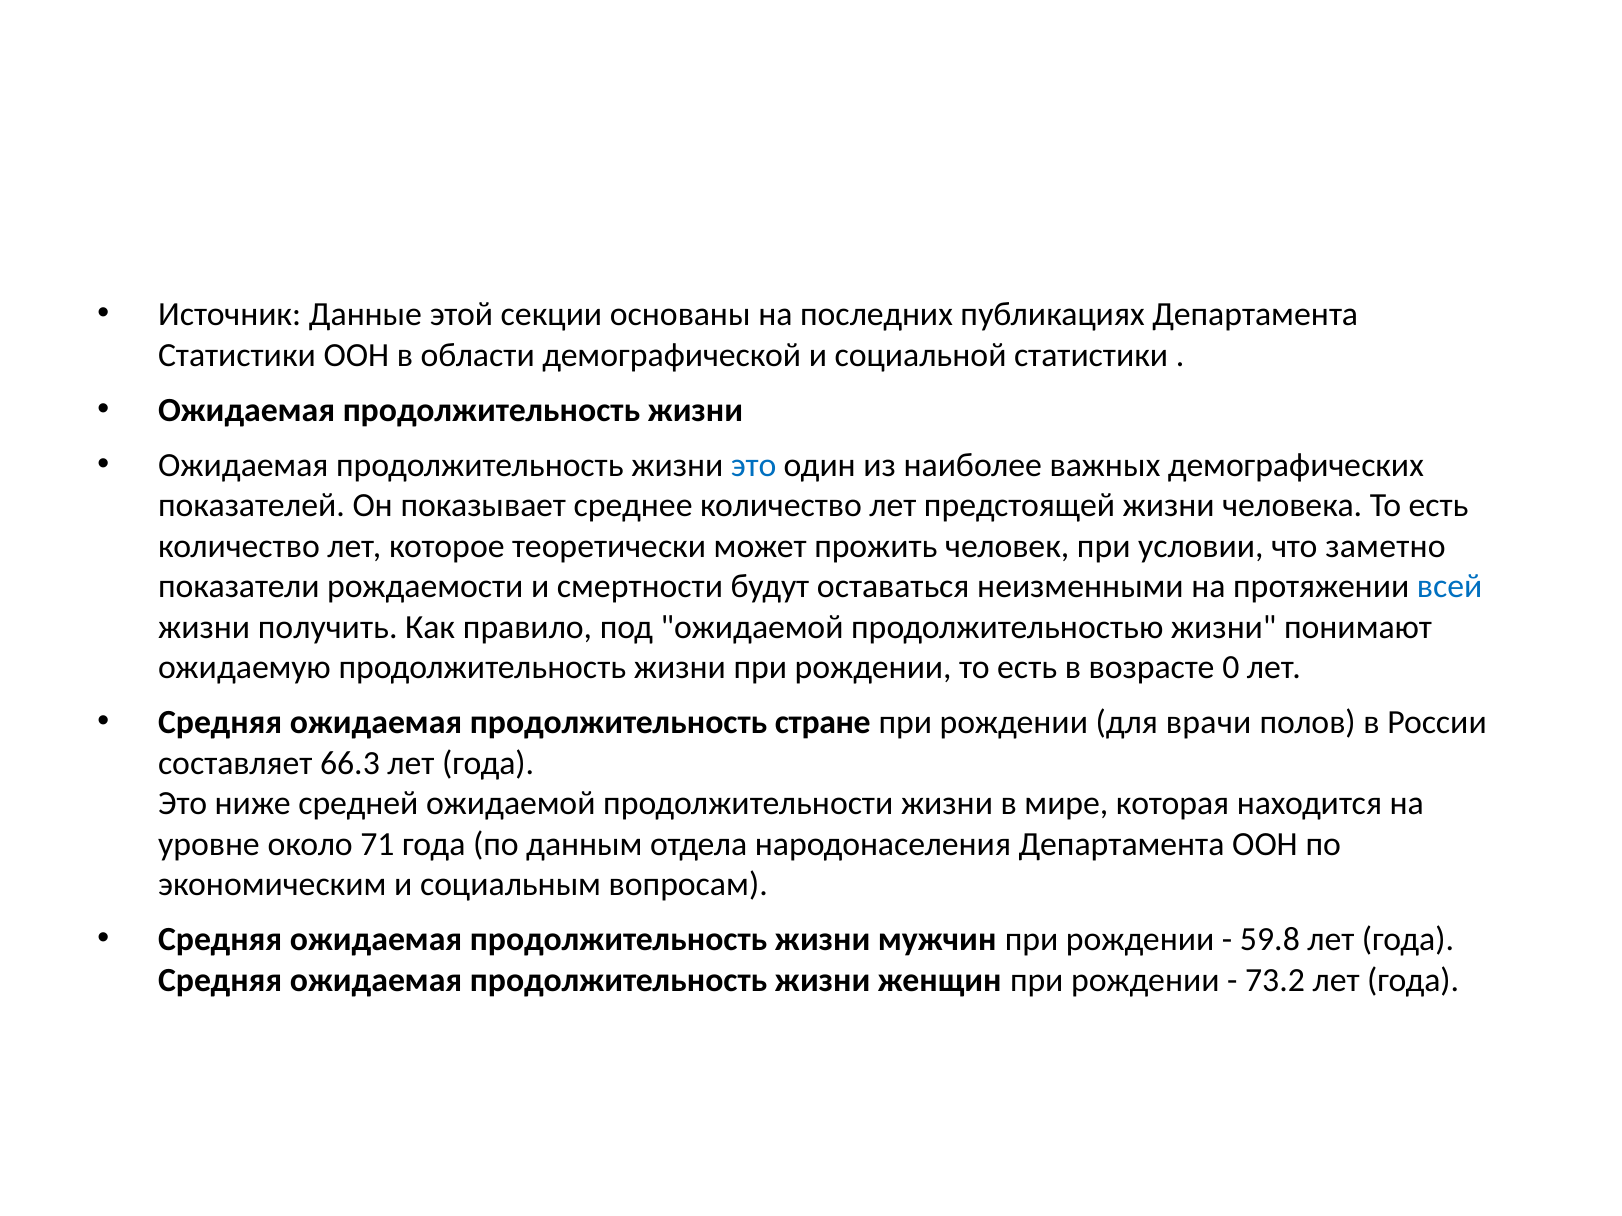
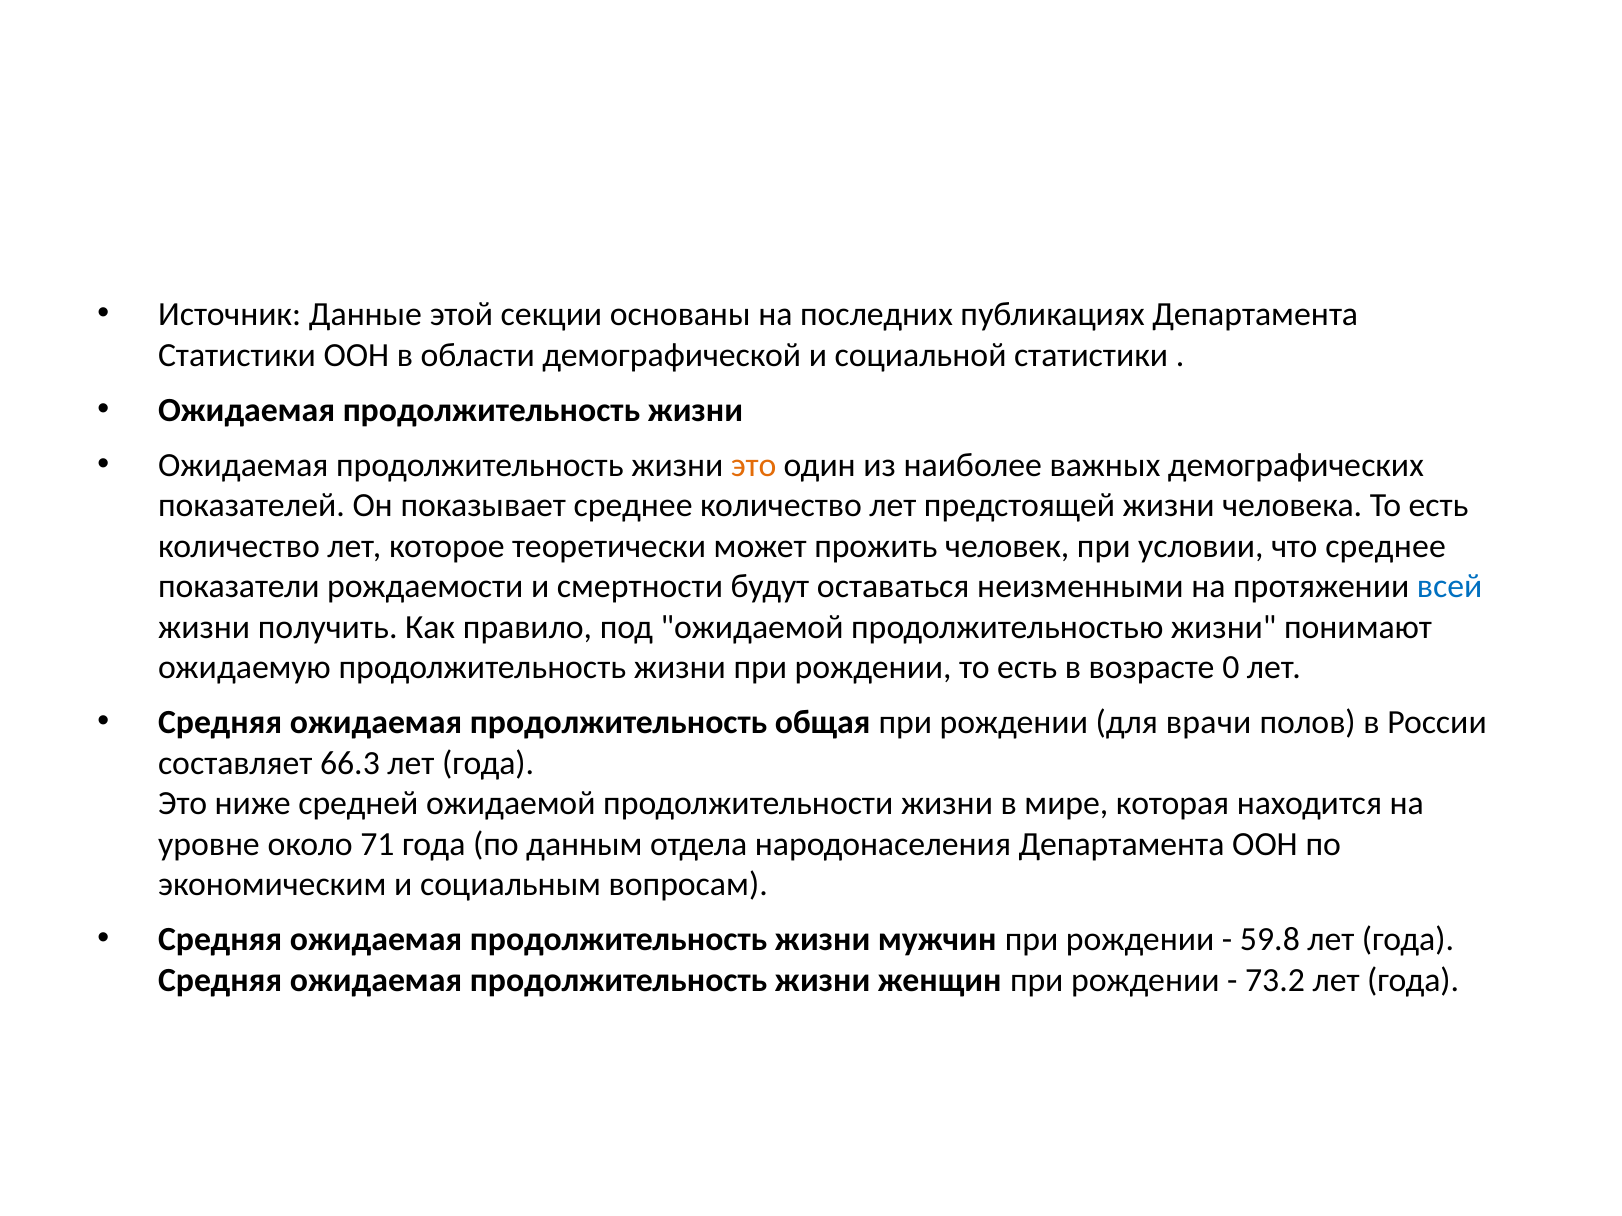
это at (754, 465) colour: blue -> orange
что заметно: заметно -> среднее
стране: стране -> общая
